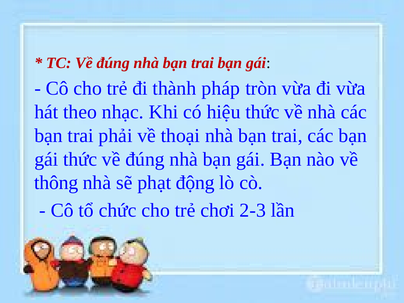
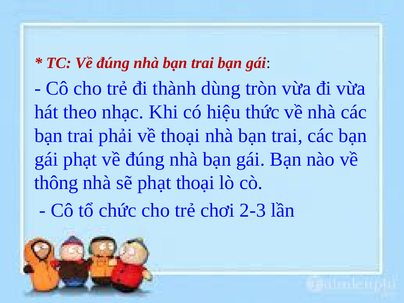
pháp: pháp -> dùng
gái thức: thức -> phạt
phạt động: động -> thoại
